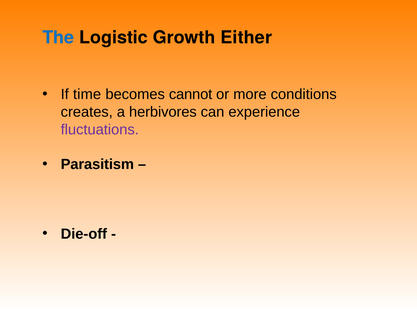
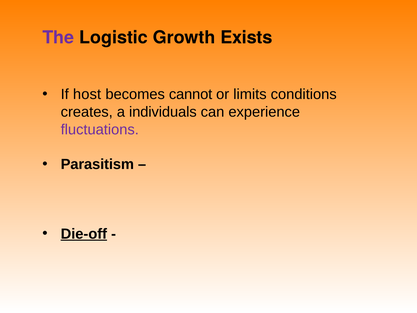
The colour: blue -> purple
Either: Either -> Exists
time: time -> host
more: more -> limits
herbivores: herbivores -> individuals
Die-off underline: none -> present
